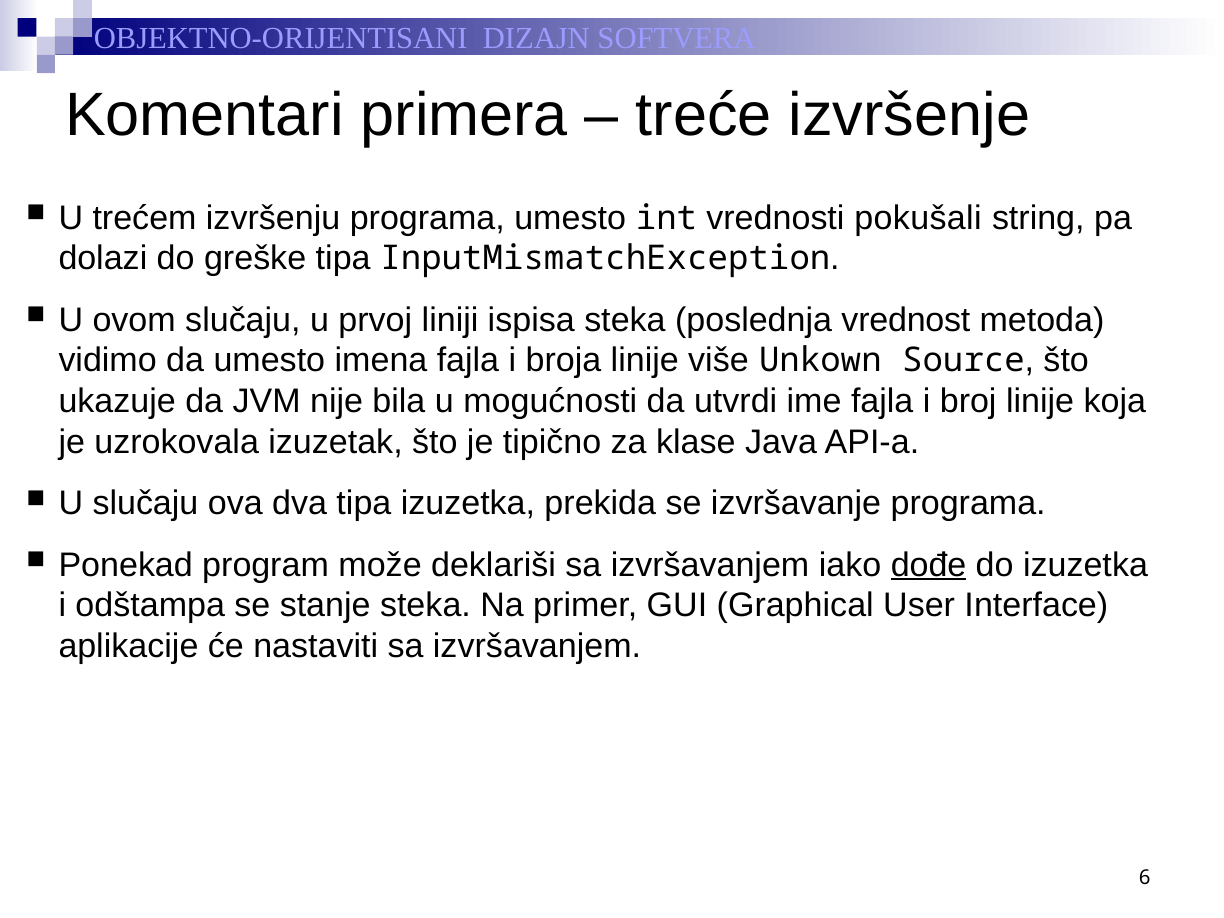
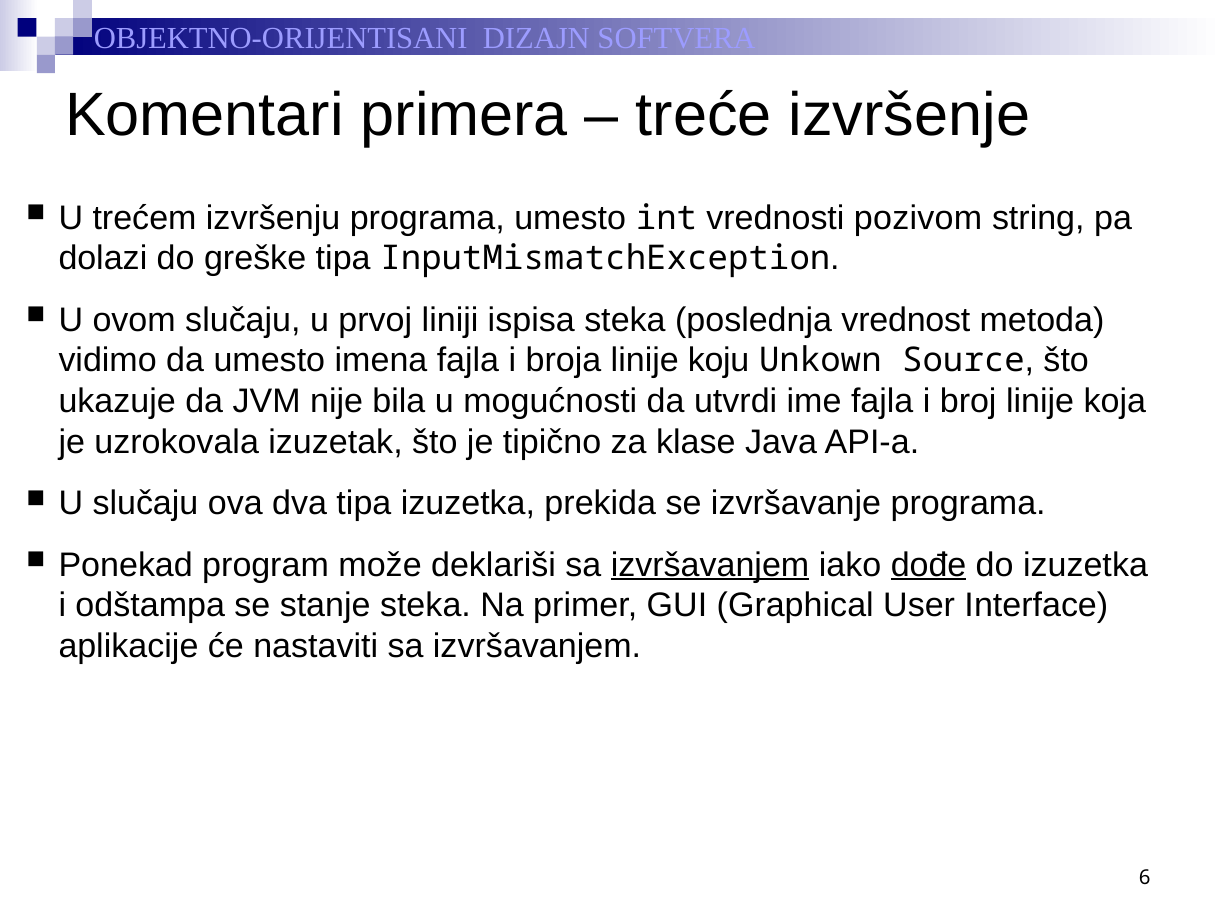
pokušali: pokušali -> pozivom
više: više -> koju
izvršavanjem at (710, 565) underline: none -> present
